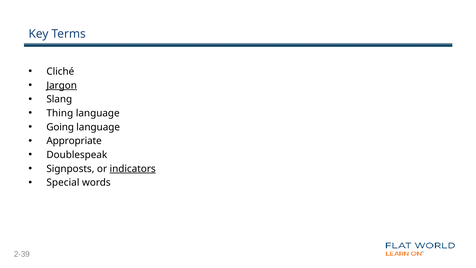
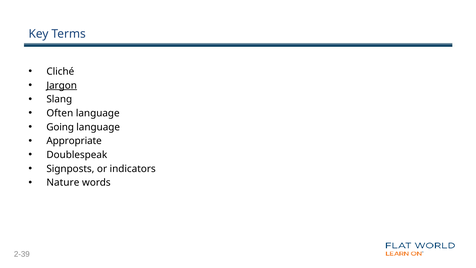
Thing: Thing -> Often
indicators underline: present -> none
Special: Special -> Nature
